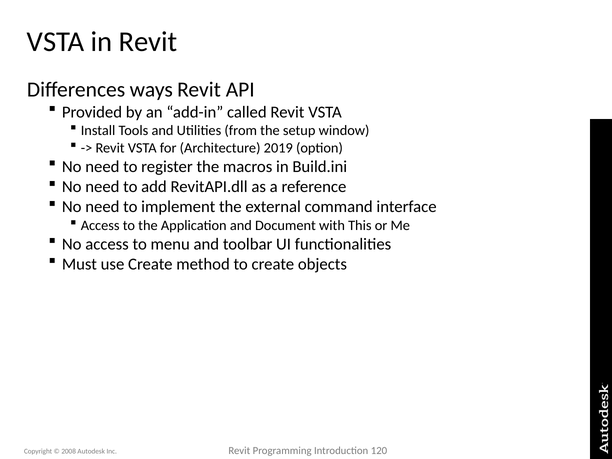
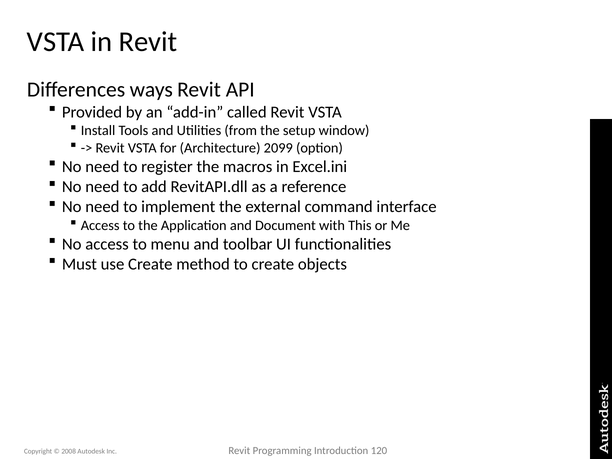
2019: 2019 -> 2099
Build.ini: Build.ini -> Excel.ini
